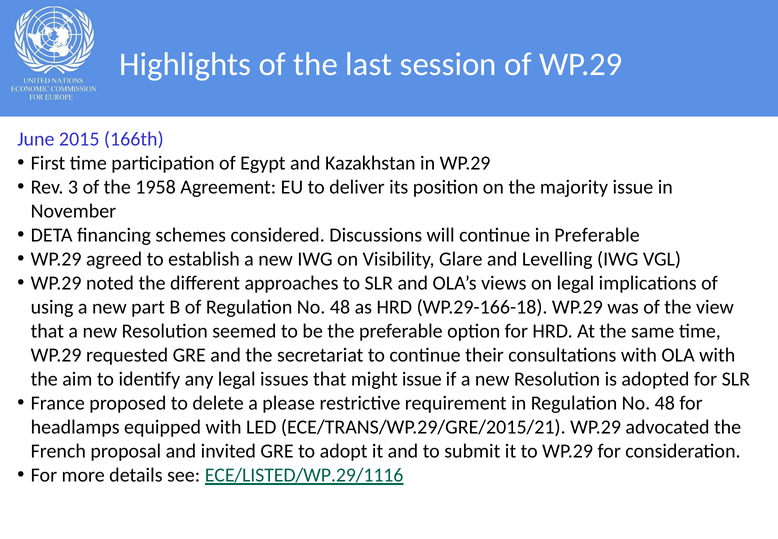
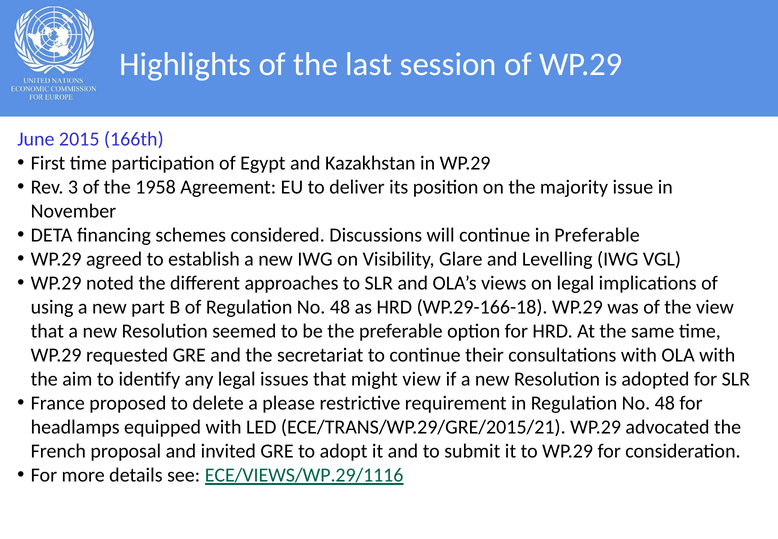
might issue: issue -> view
ECE/LISTED/WP.29/1116: ECE/LISTED/WP.29/1116 -> ECE/VIEWS/WP.29/1116
